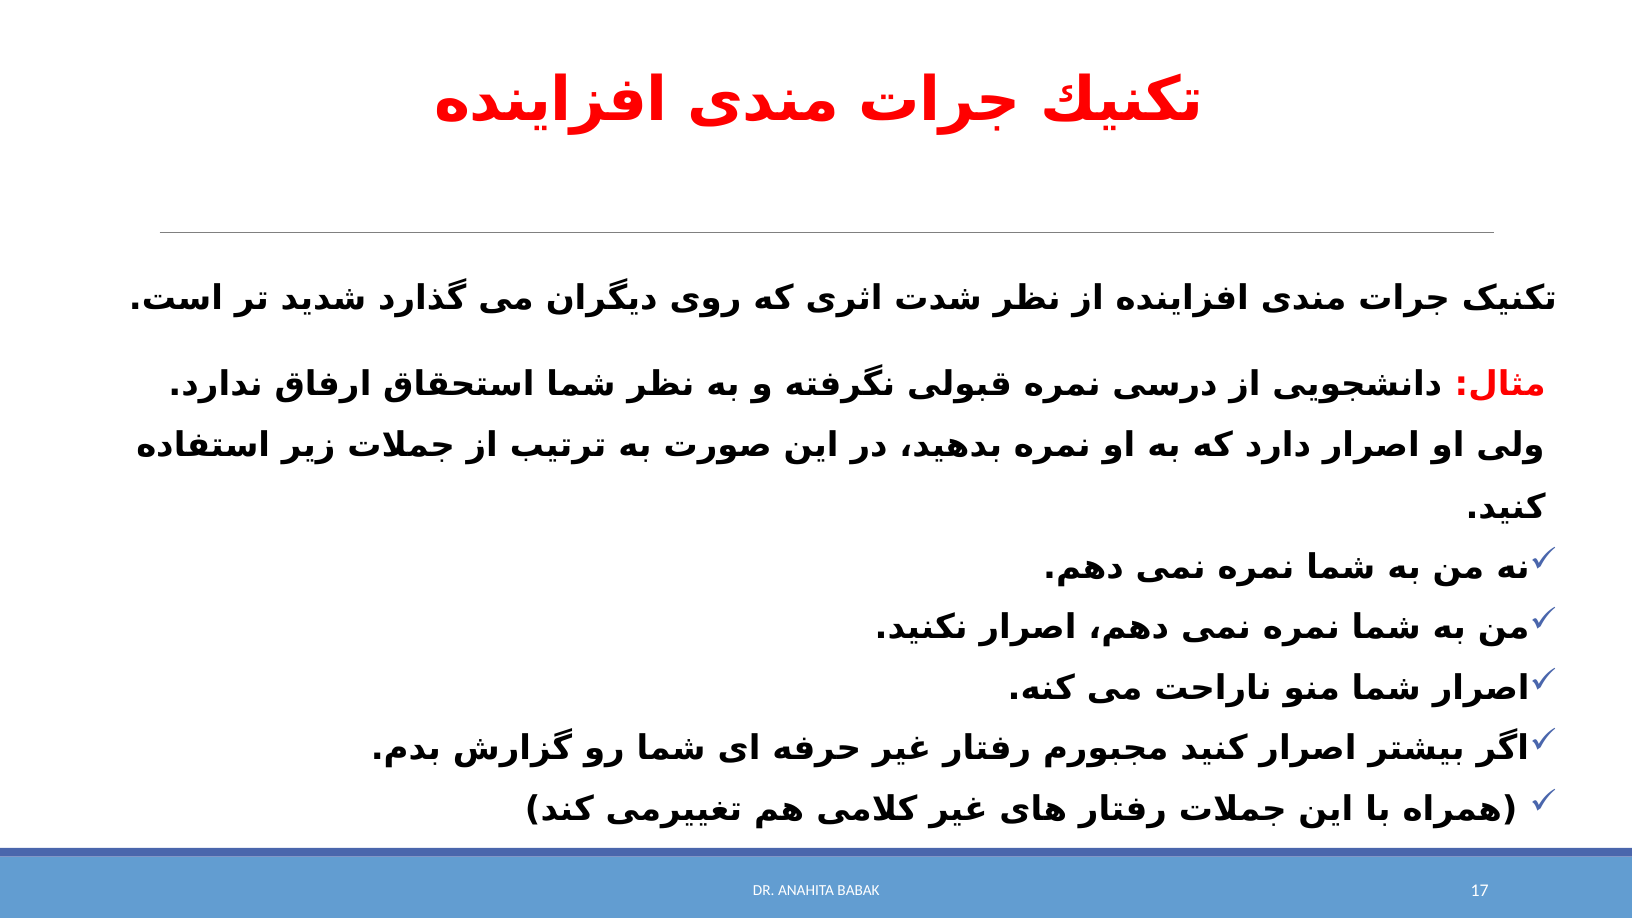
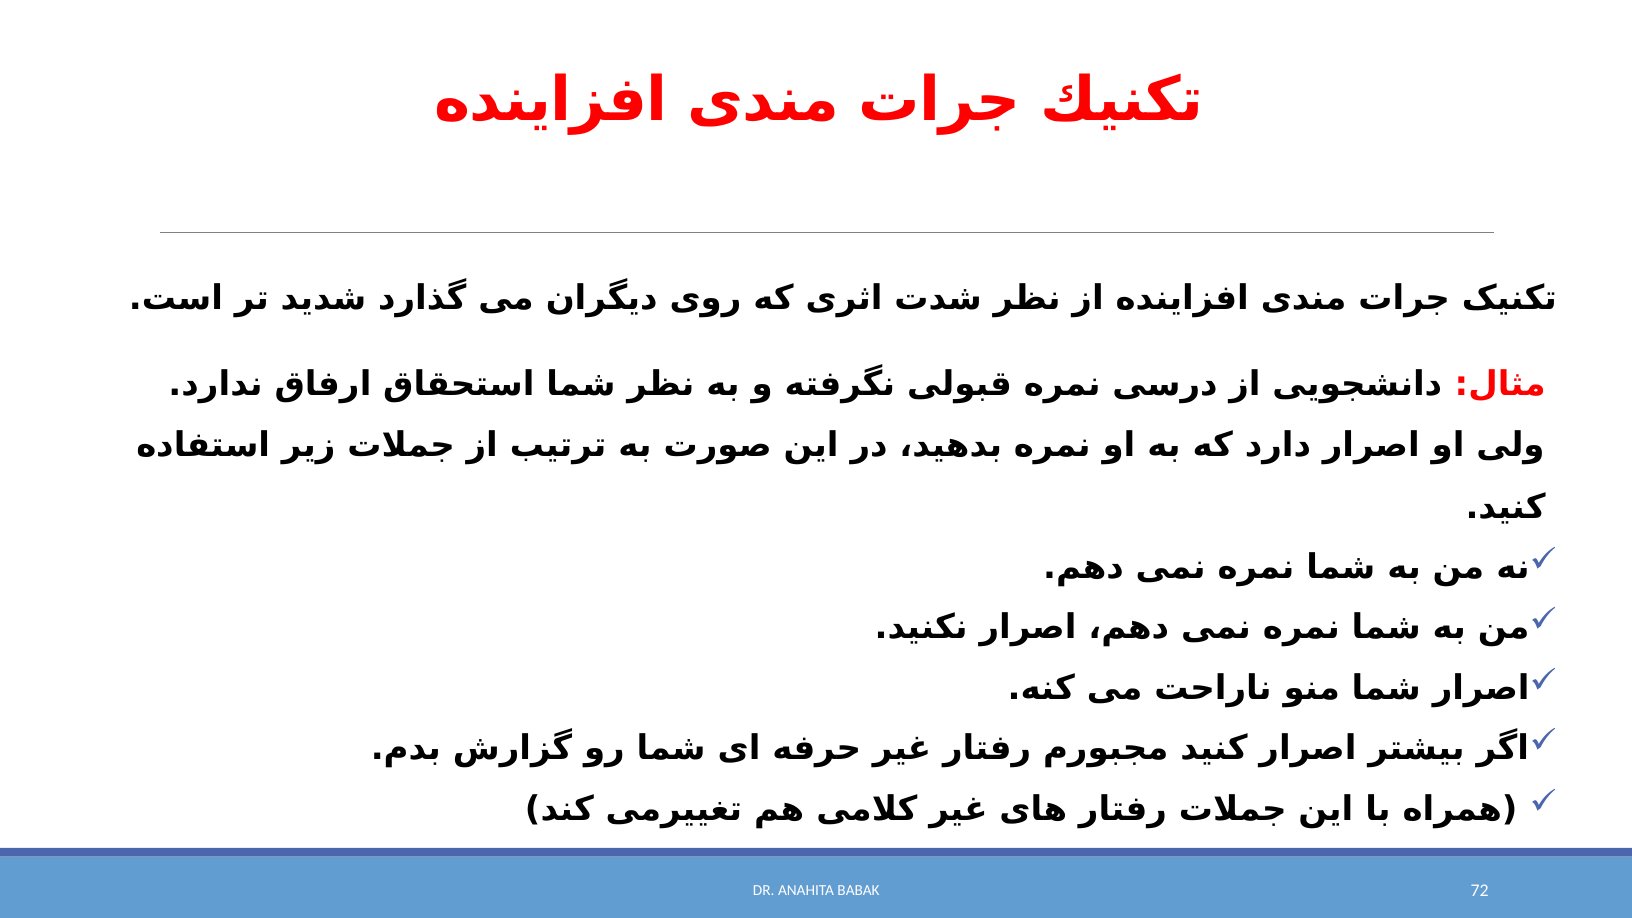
17: 17 -> 72
